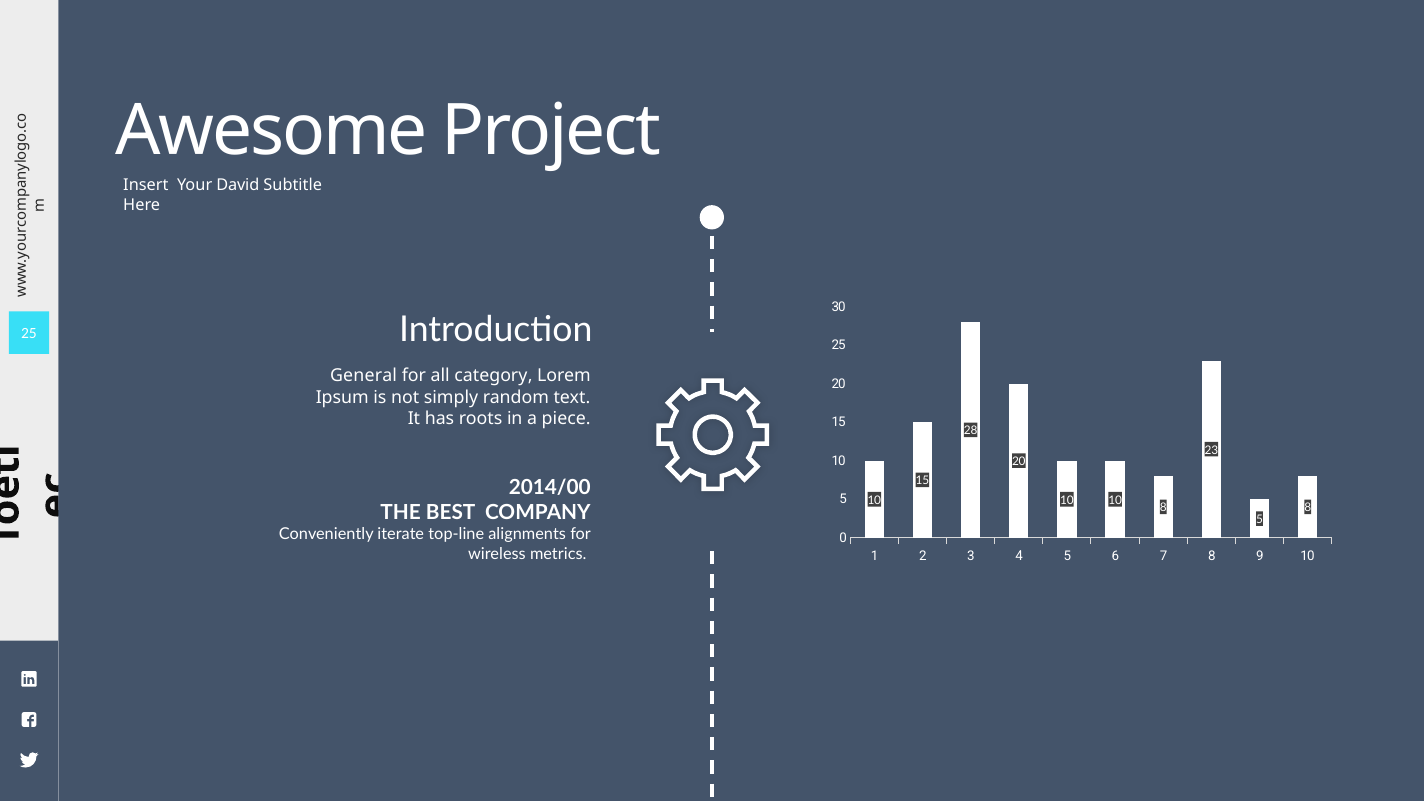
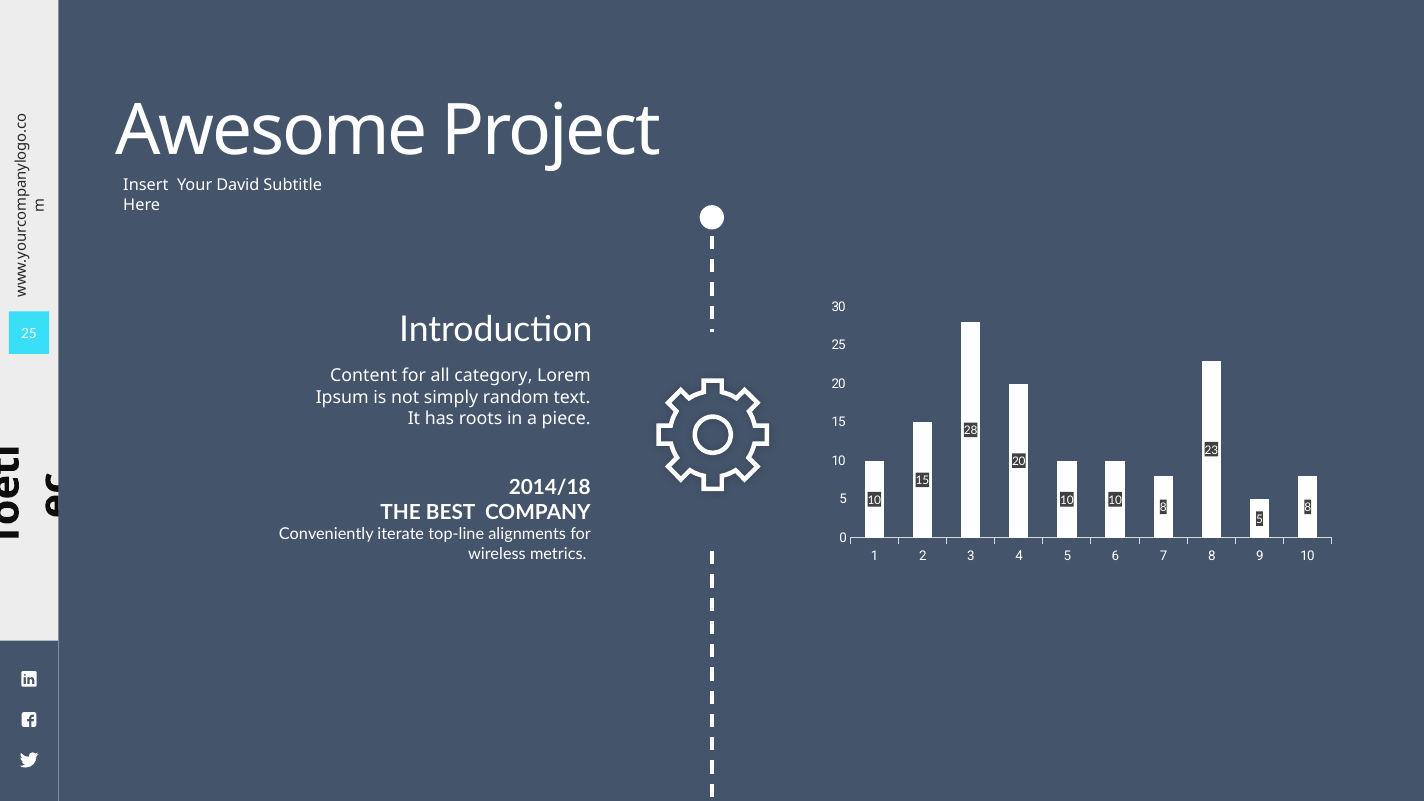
General: General -> Content
2014/00: 2014/00 -> 2014/18
